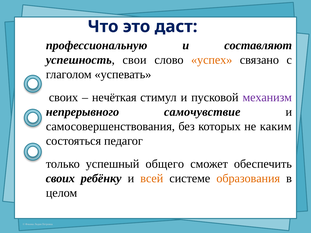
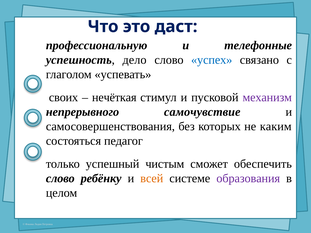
составляют: составляют -> телефонные
свои: свои -> дело
успех colour: orange -> blue
общего: общего -> чистым
своих at (60, 179): своих -> слово
образования colour: orange -> purple
